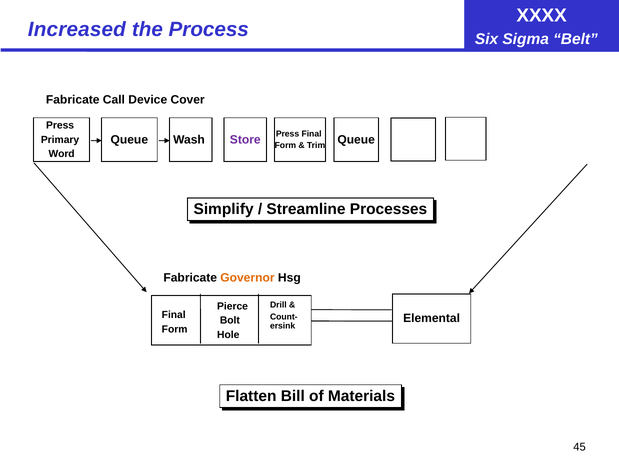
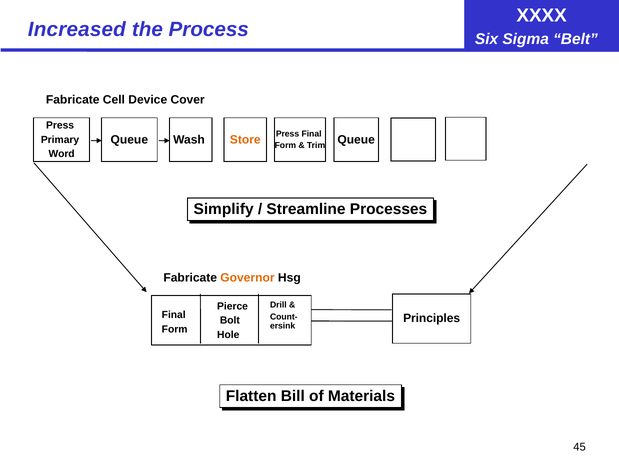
Call: Call -> Cell
Store colour: purple -> orange
Elemental: Elemental -> Principles
